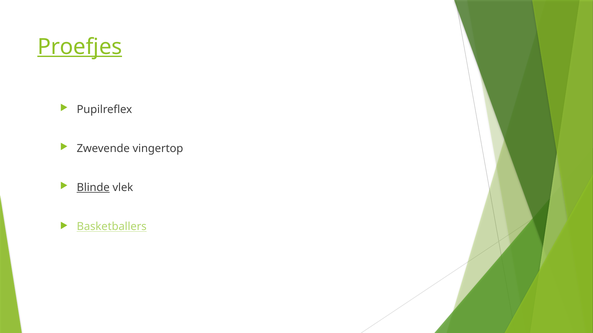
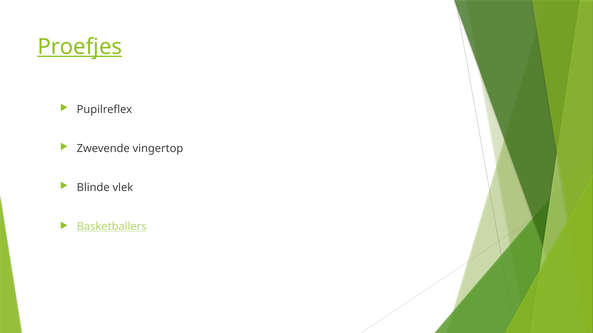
Blinde underline: present -> none
